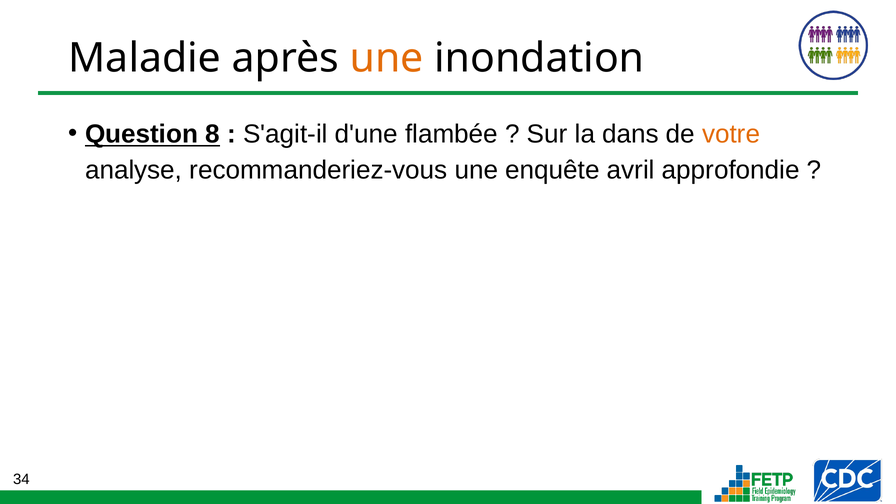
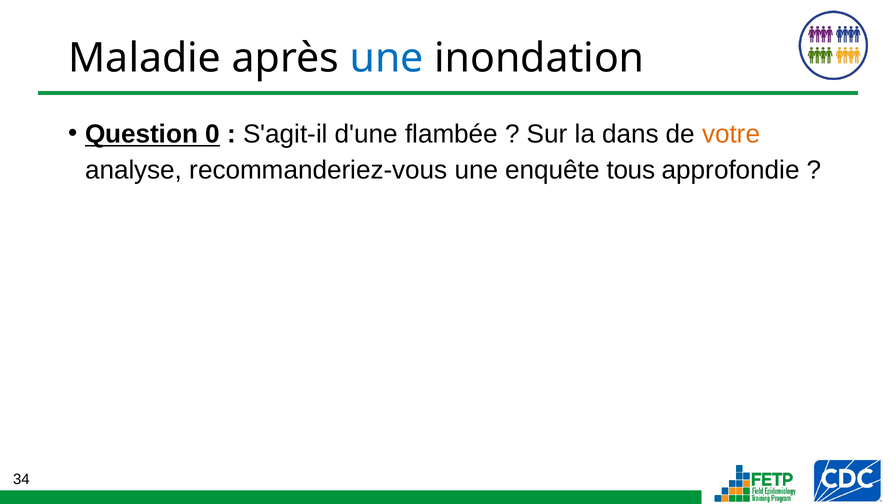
une at (387, 58) colour: orange -> blue
8: 8 -> 0
avril: avril -> tous
